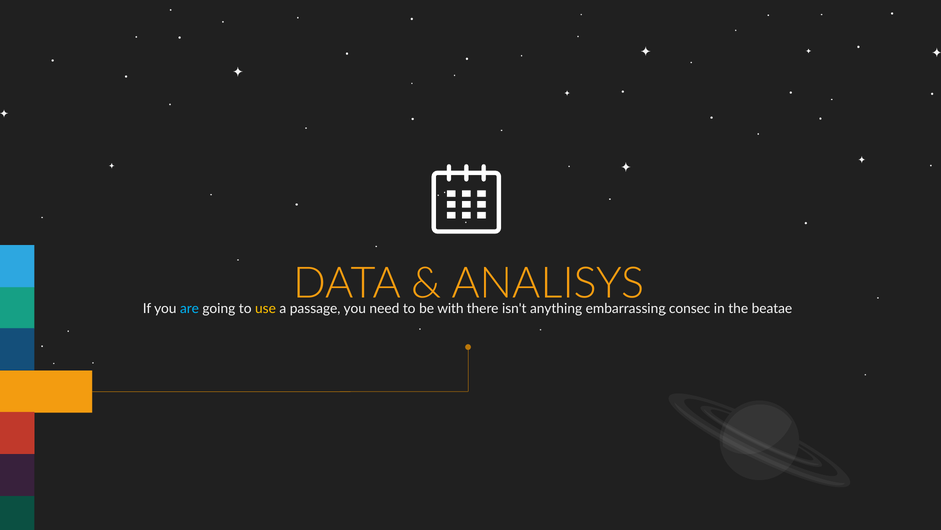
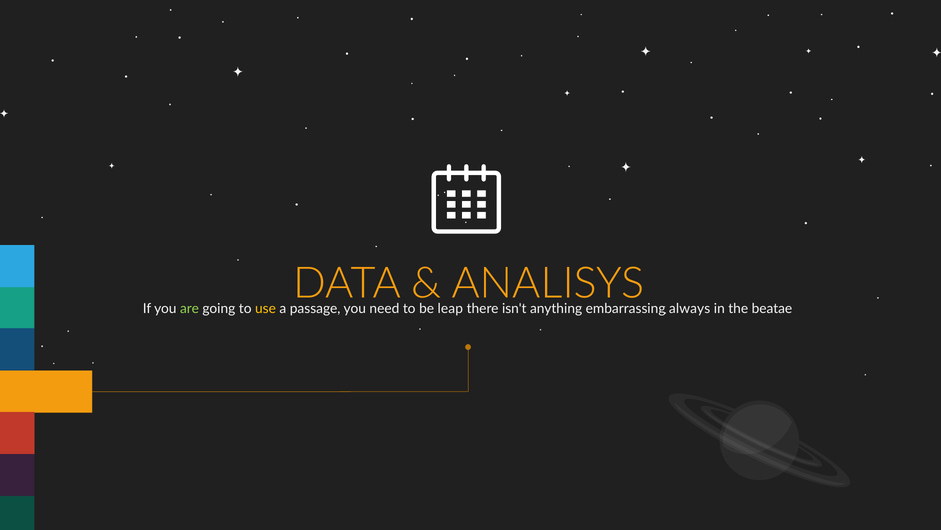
are colour: light blue -> light green
with: with -> leap
consec: consec -> always
